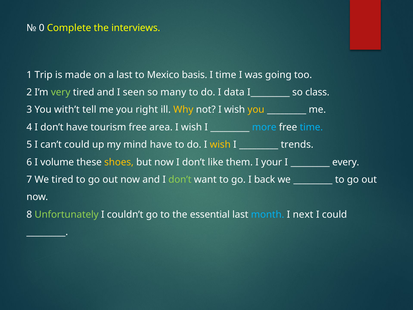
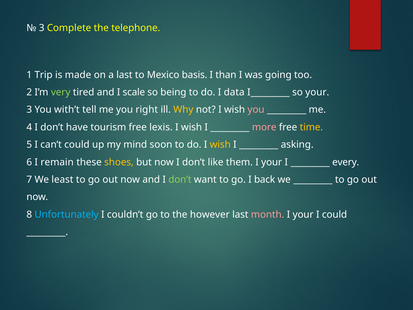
0 at (42, 28): 0 -> 3
interviews: interviews -> telephone
I time: time -> than
seen: seen -> scale
many: many -> being
so class: class -> your
you at (256, 110) colour: yellow -> pink
area: area -> lexis
more colour: light blue -> pink
time at (311, 127) colour: light blue -> yellow
mind have: have -> soon
trends: trends -> asking
volume: volume -> remain
We tired: tired -> least
Unfortunately colour: light green -> light blue
essential: essential -> however
month colour: light blue -> pink
next at (303, 214): next -> your
